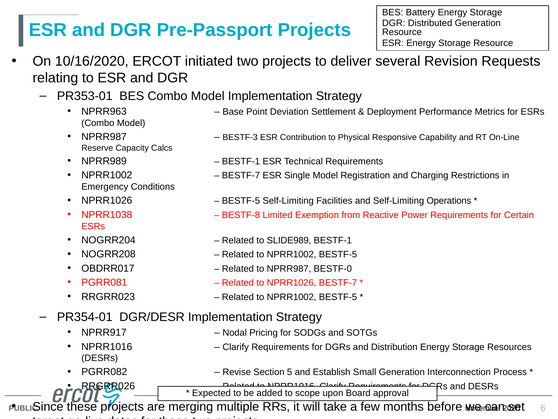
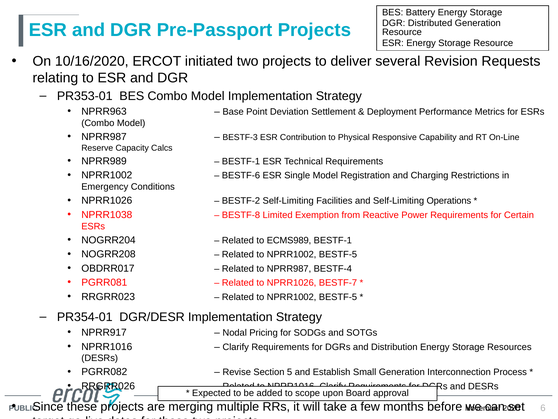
BESTF-7 at (241, 175): BESTF-7 -> BESTF-6
BESTF-5 at (241, 201): BESTF-5 -> BESTF-2
SLIDE989: SLIDE989 -> ECMS989
BESTF-0: BESTF-0 -> BESTF-4
